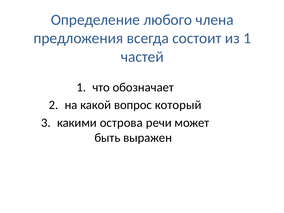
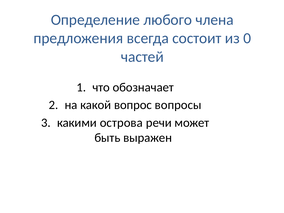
из 1: 1 -> 0
который: который -> вопросы
